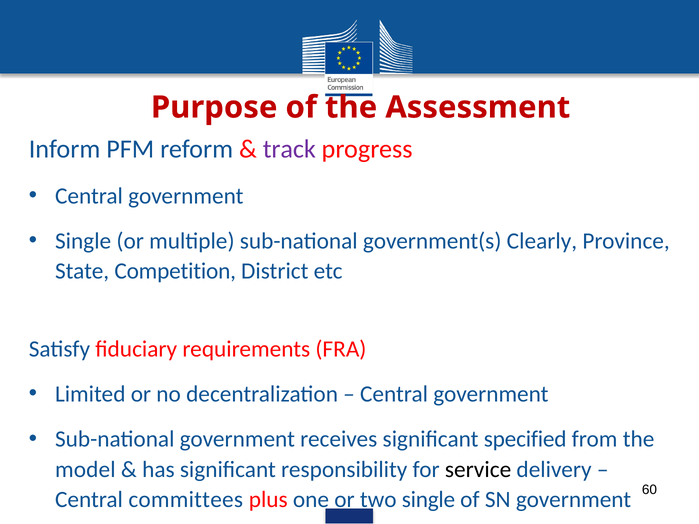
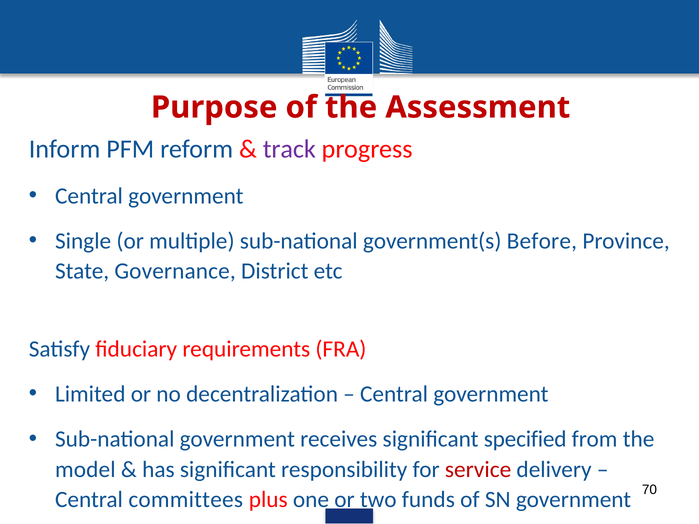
Clearly: Clearly -> Before
Competition: Competition -> Governance
service colour: black -> red
two single: single -> funds
60: 60 -> 70
